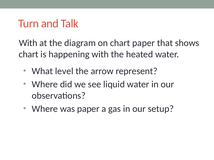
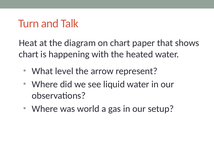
With at (28, 43): With -> Heat
was paper: paper -> world
